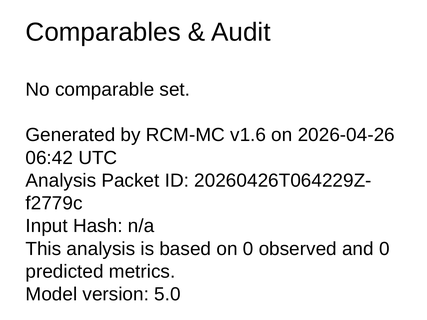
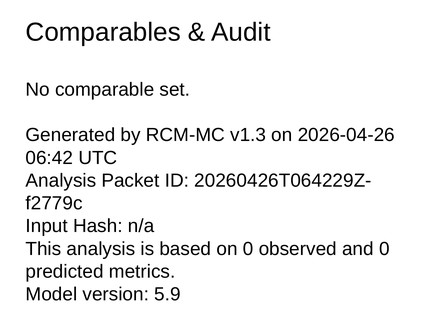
v1.6: v1.6 -> v1.3
5.0: 5.0 -> 5.9
